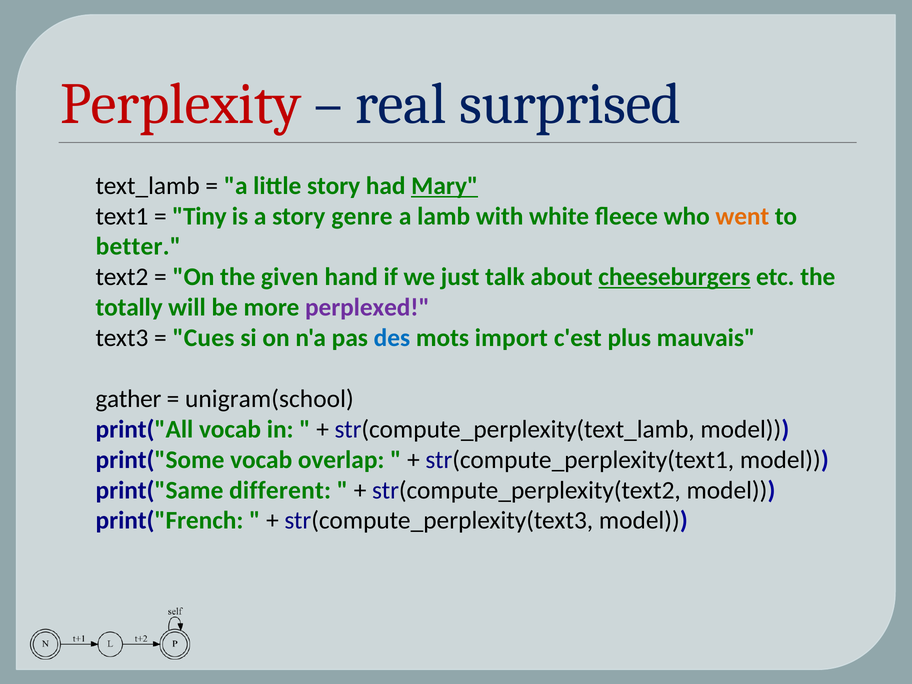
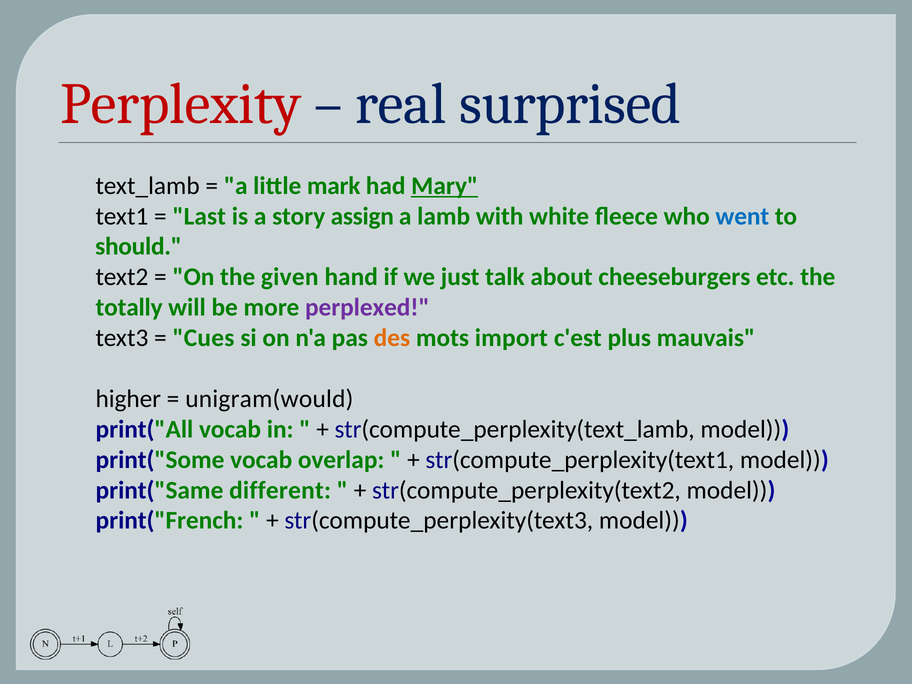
little story: story -> mark
Tiny: Tiny -> Last
genre: genre -> assign
went colour: orange -> blue
better: better -> should
cheeseburgers underline: present -> none
des colour: blue -> orange
gather: gather -> higher
unigram(school: unigram(school -> unigram(would
